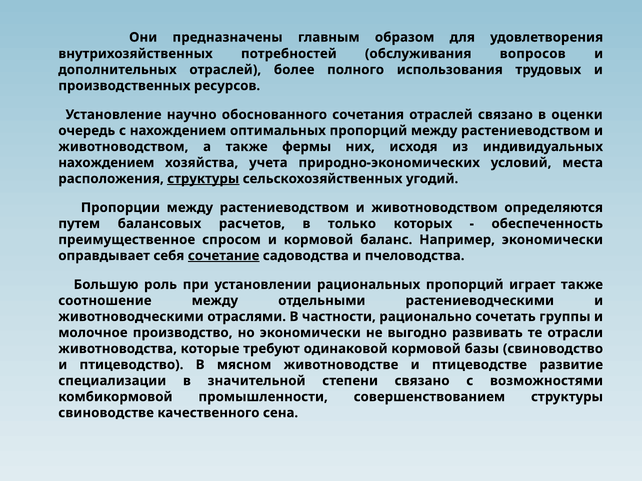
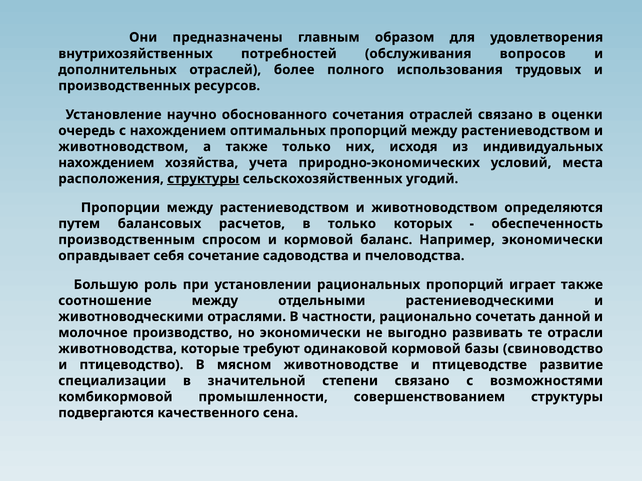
также фермы: фермы -> только
преимущественное: преимущественное -> производственным
сочетание underline: present -> none
группы: группы -> данной
свиноводстве: свиноводстве -> подвергаются
